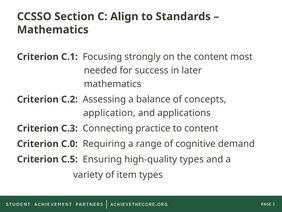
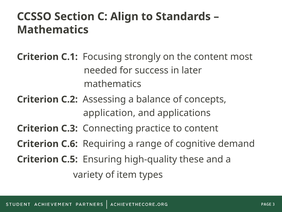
C.0: C.0 -> C.6
high-quality types: types -> these
